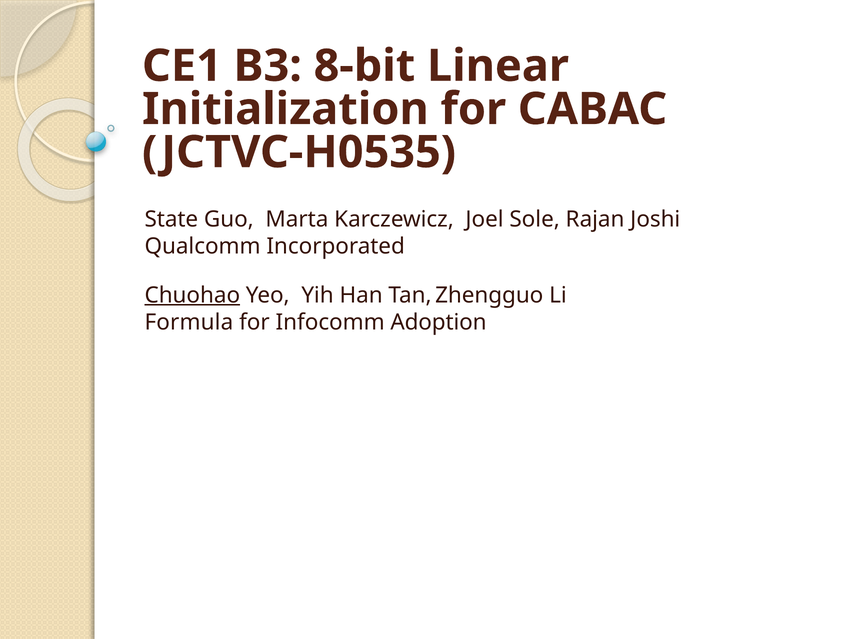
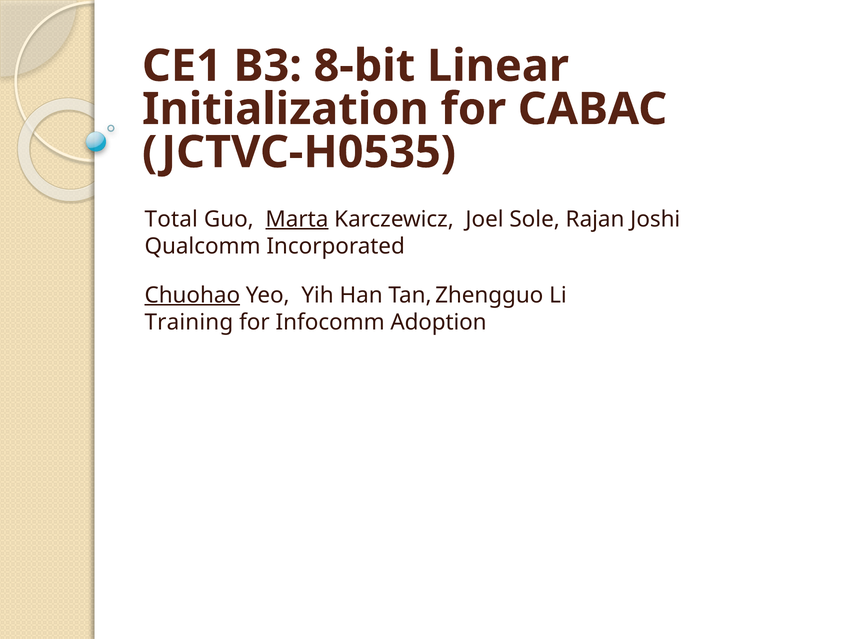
State: State -> Total
Marta underline: none -> present
Formula: Formula -> Training
